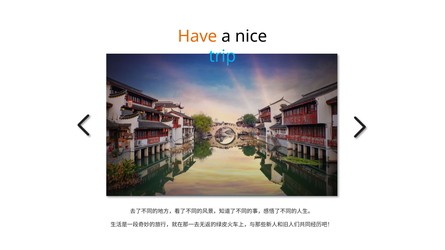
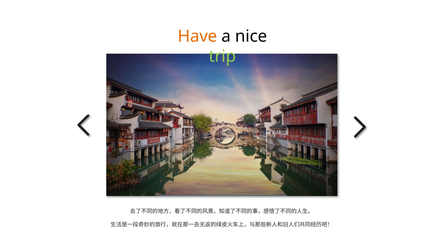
trip colour: light blue -> light green
